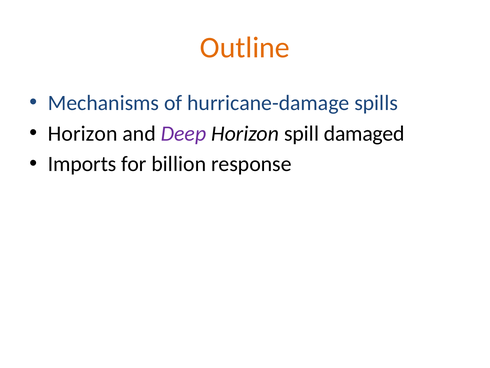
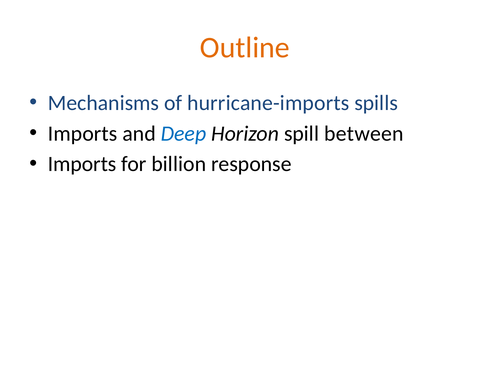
hurricane-damage: hurricane-damage -> hurricane-imports
Horizon at (83, 133): Horizon -> Imports
Deep colour: purple -> blue
damaged: damaged -> between
